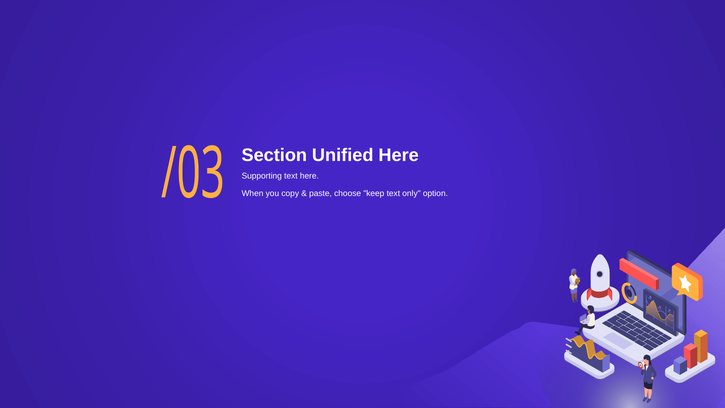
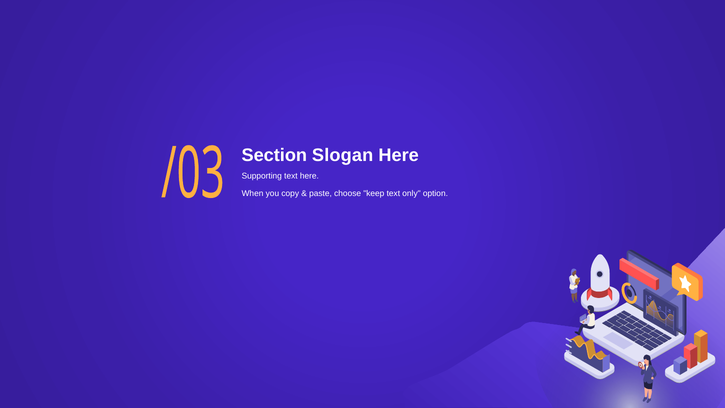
Unified: Unified -> Slogan
